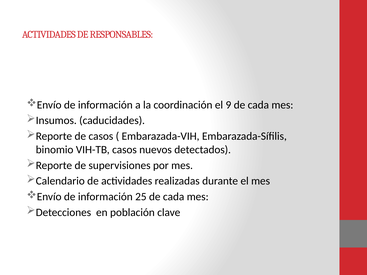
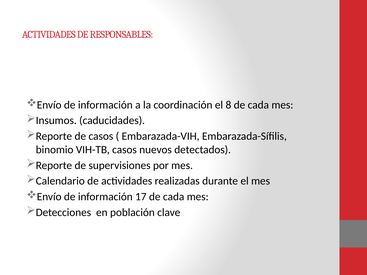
9: 9 -> 8
25: 25 -> 17
